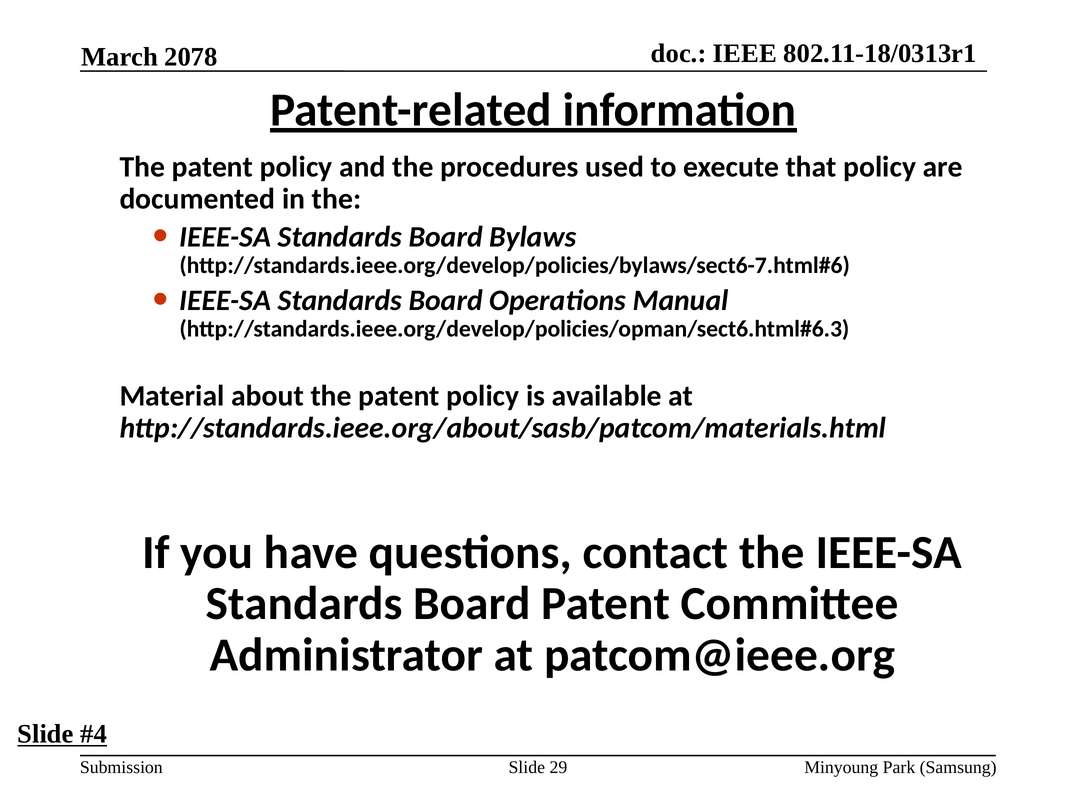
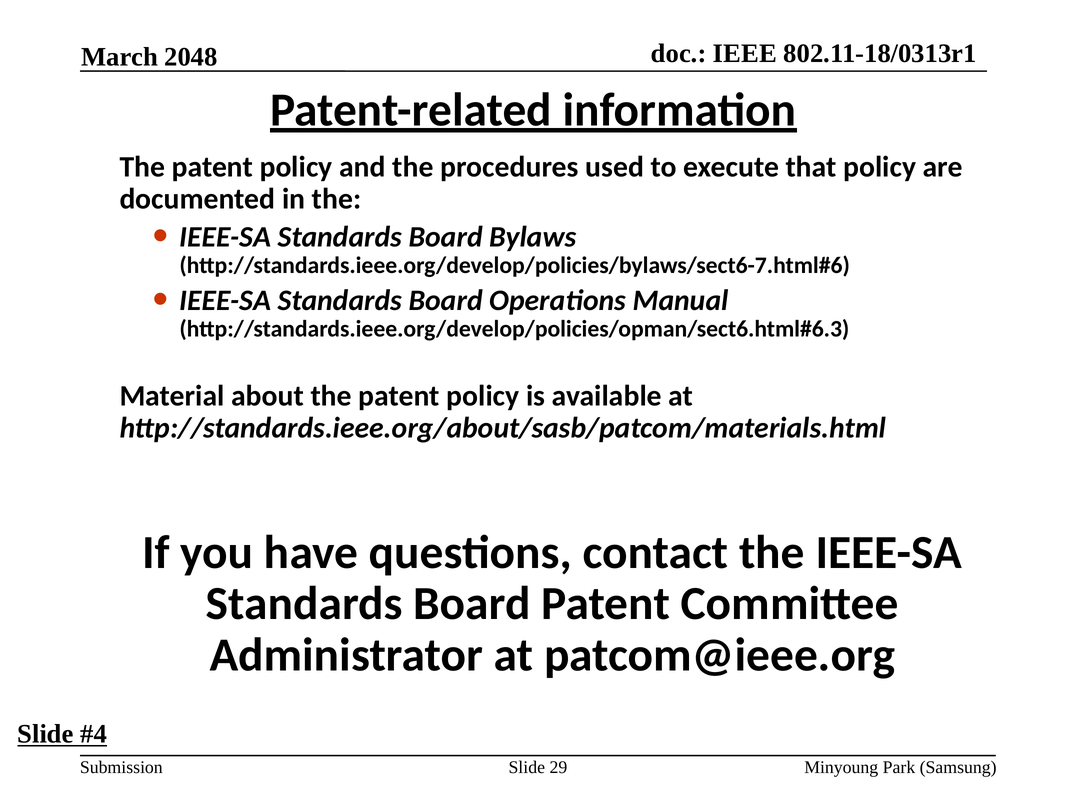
2078: 2078 -> 2048
